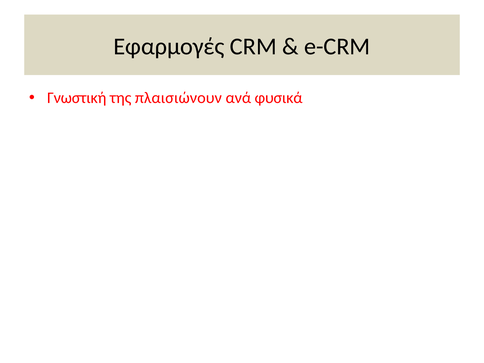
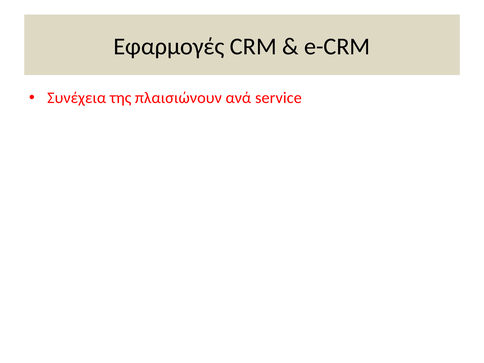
Γνωστική: Γνωστική -> Συνέχεια
φυσικά: φυσικά -> service
